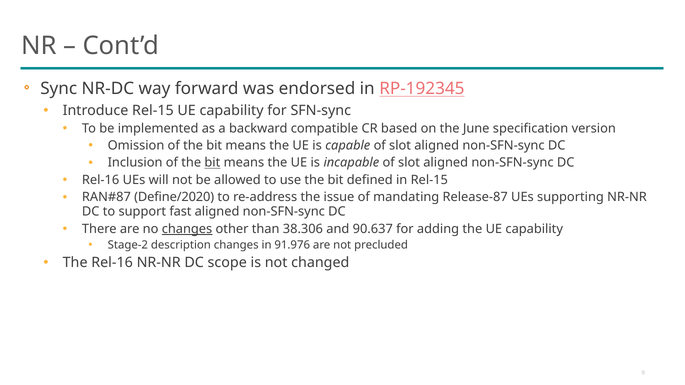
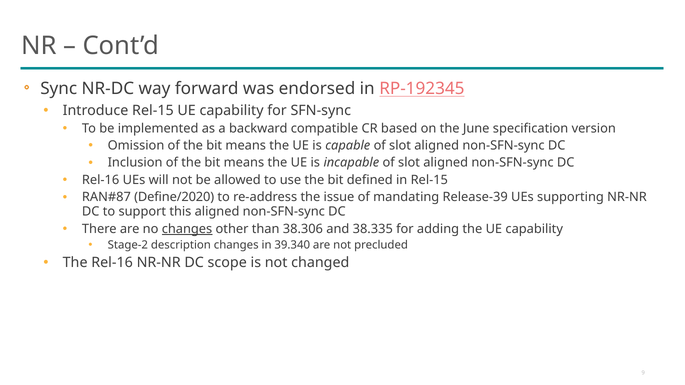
bit at (212, 163) underline: present -> none
Release-87: Release-87 -> Release-39
fast: fast -> this
90.637: 90.637 -> 38.335
91.976: 91.976 -> 39.340
